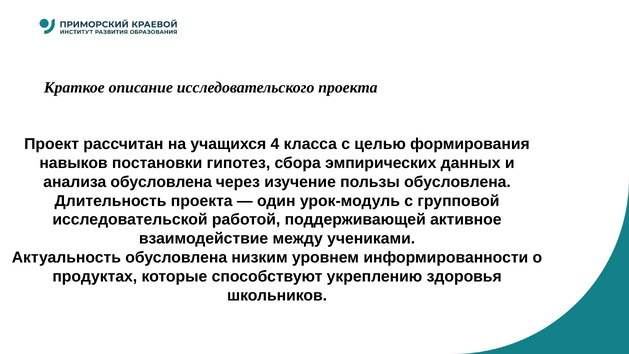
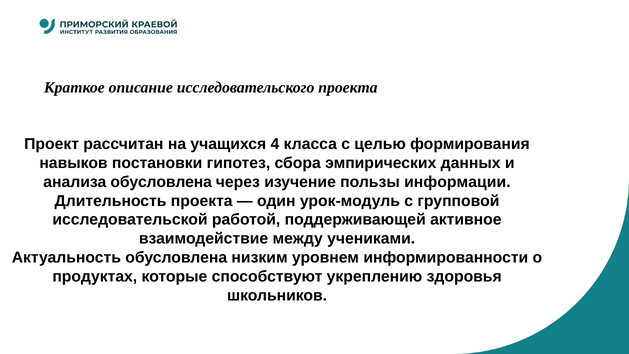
пользы обусловлена: обусловлена -> информации
